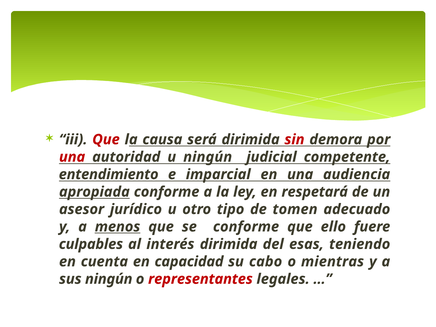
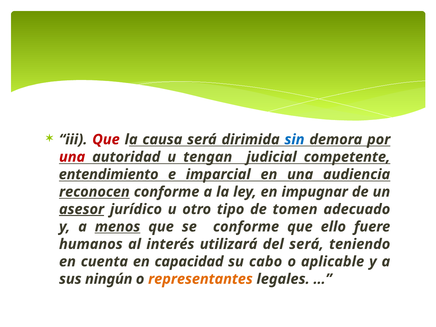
sin colour: red -> blue
u ningún: ningún -> tengan
apropiada: apropiada -> reconocen
respetará: respetará -> impugnar
asesor underline: none -> present
culpables: culpables -> humanos
interés dirimida: dirimida -> utilizará
del esas: esas -> será
mientras: mientras -> aplicable
representantes colour: red -> orange
